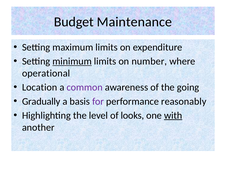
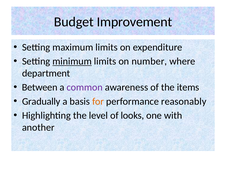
Maintenance: Maintenance -> Improvement
operational: operational -> department
Location: Location -> Between
going: going -> items
for colour: purple -> orange
with underline: present -> none
